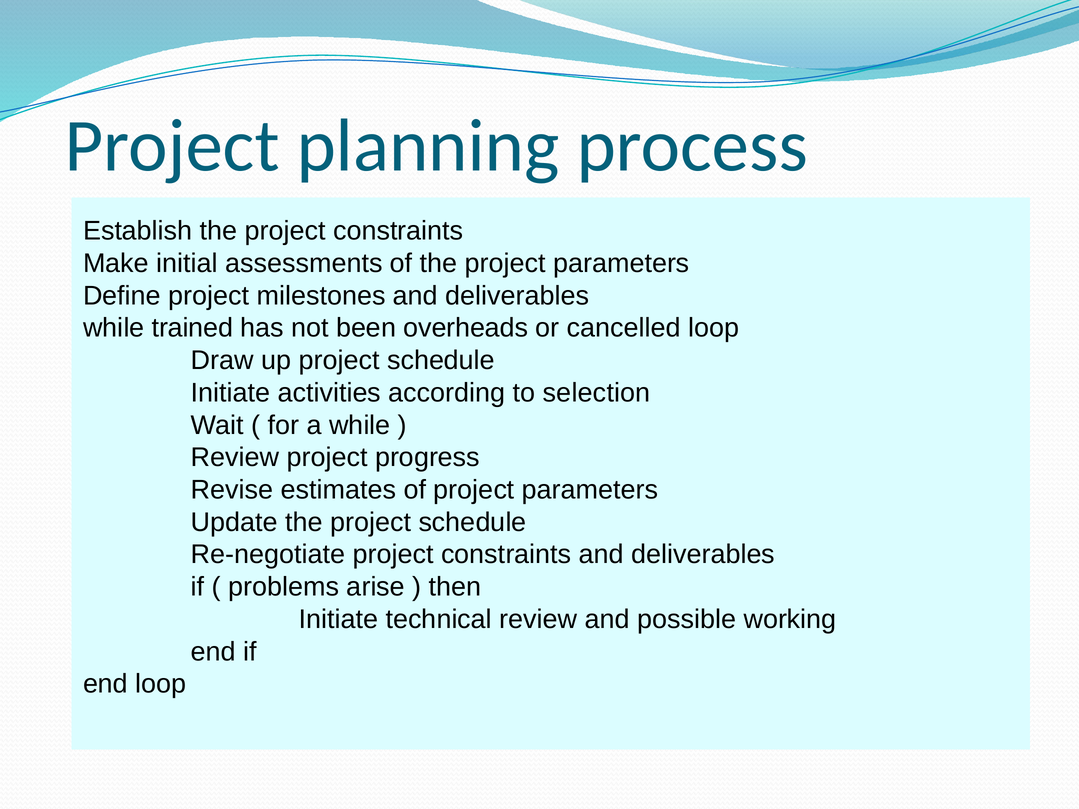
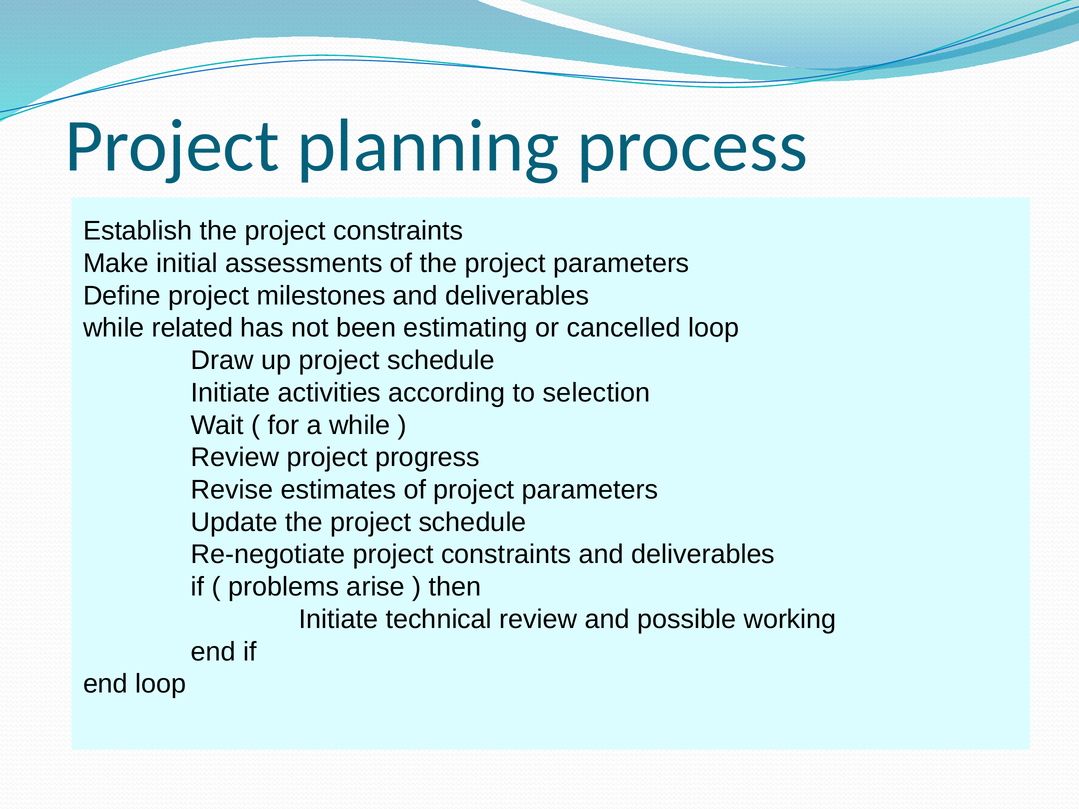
trained: trained -> related
overheads: overheads -> estimating
